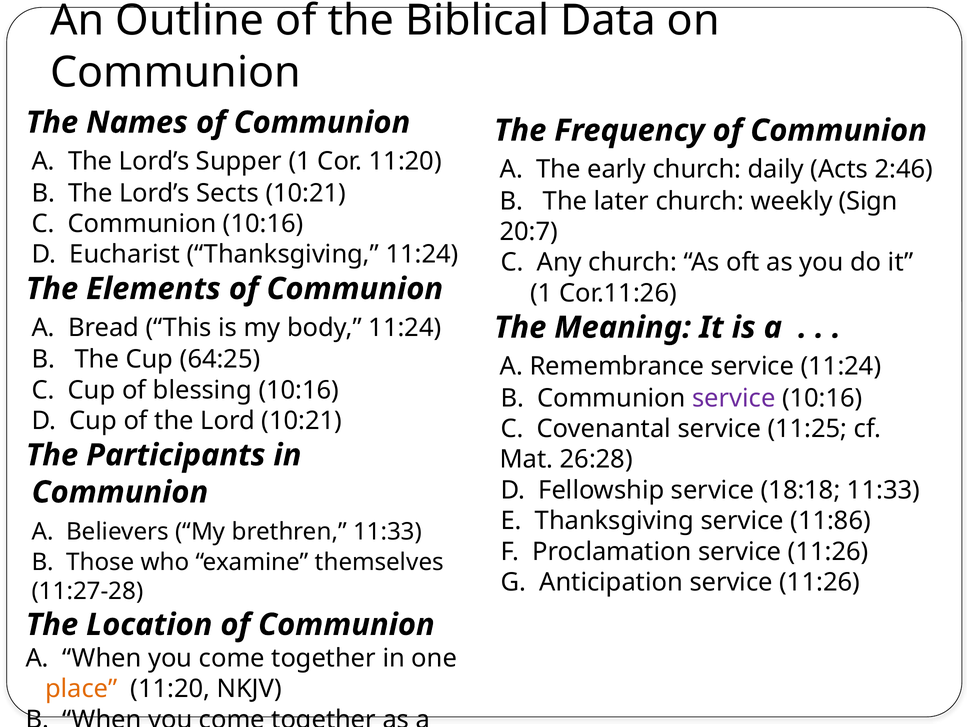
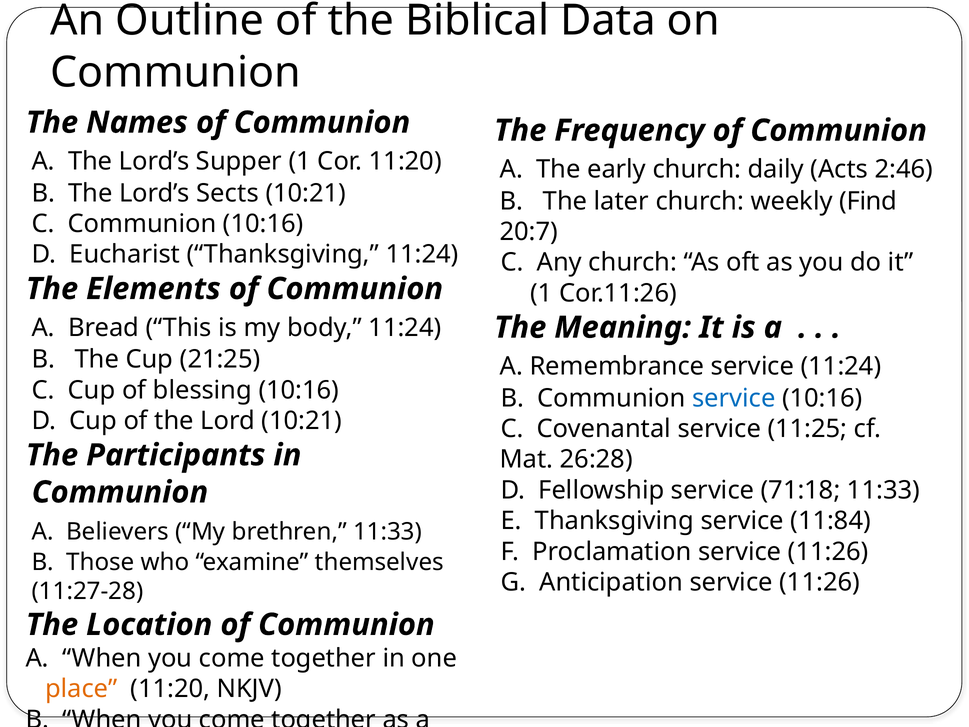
Sign: Sign -> Find
64:25: 64:25 -> 21:25
service at (734, 398) colour: purple -> blue
18:18: 18:18 -> 71:18
11:86: 11:86 -> 11:84
